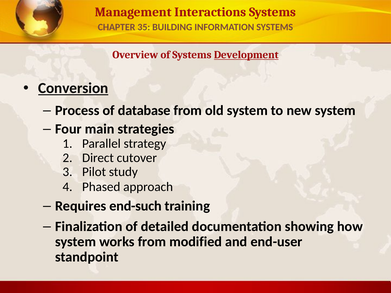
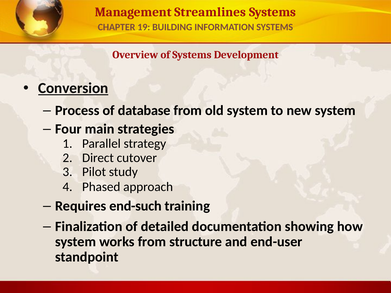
Interactions: Interactions -> Streamlines
35: 35 -> 19
Development underline: present -> none
modified: modified -> structure
